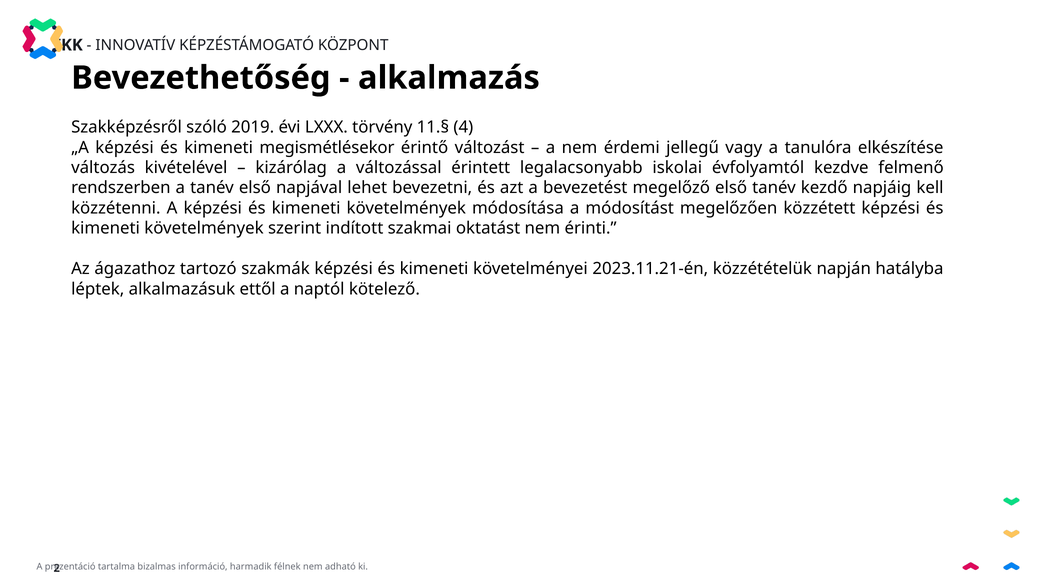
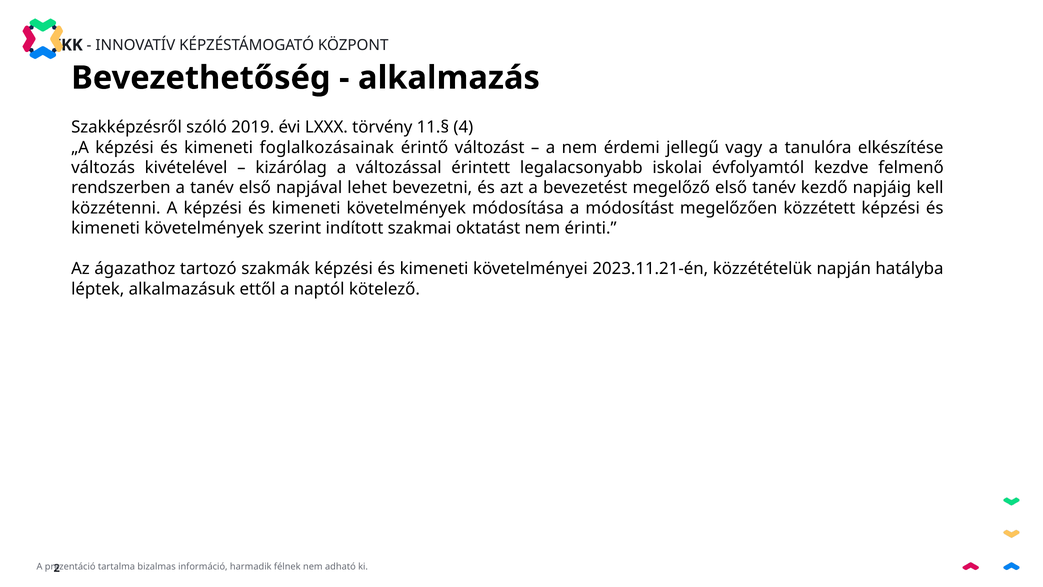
megismétlésekor: megismétlésekor -> foglalkozásainak
